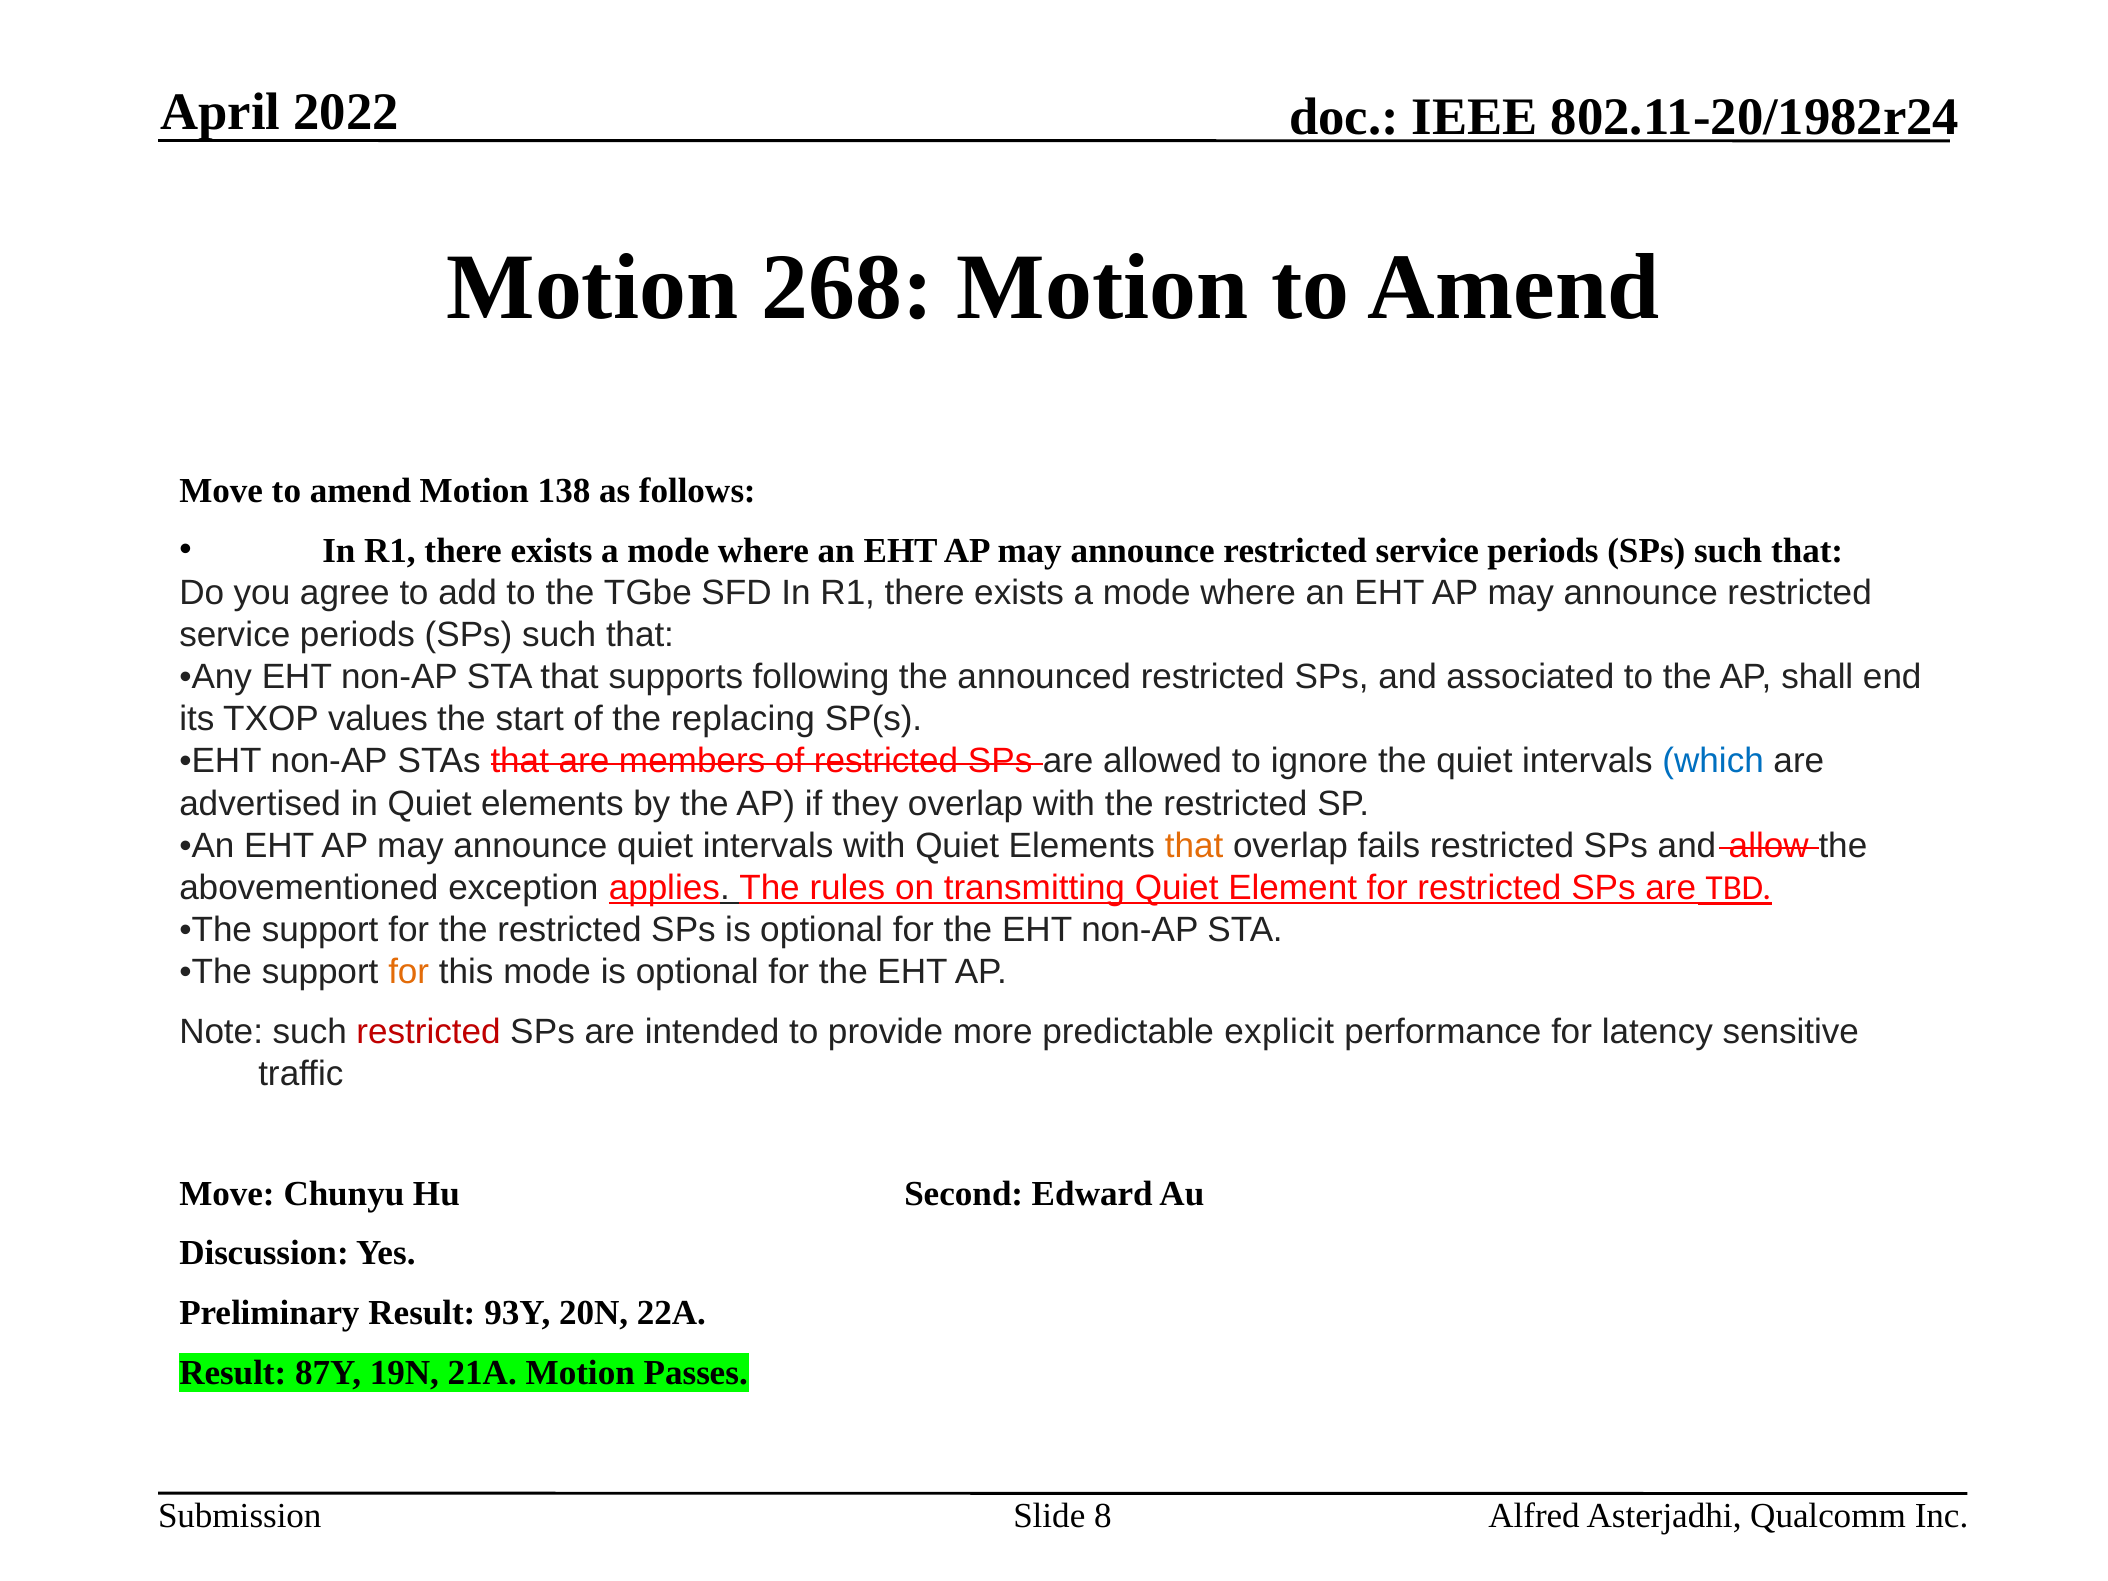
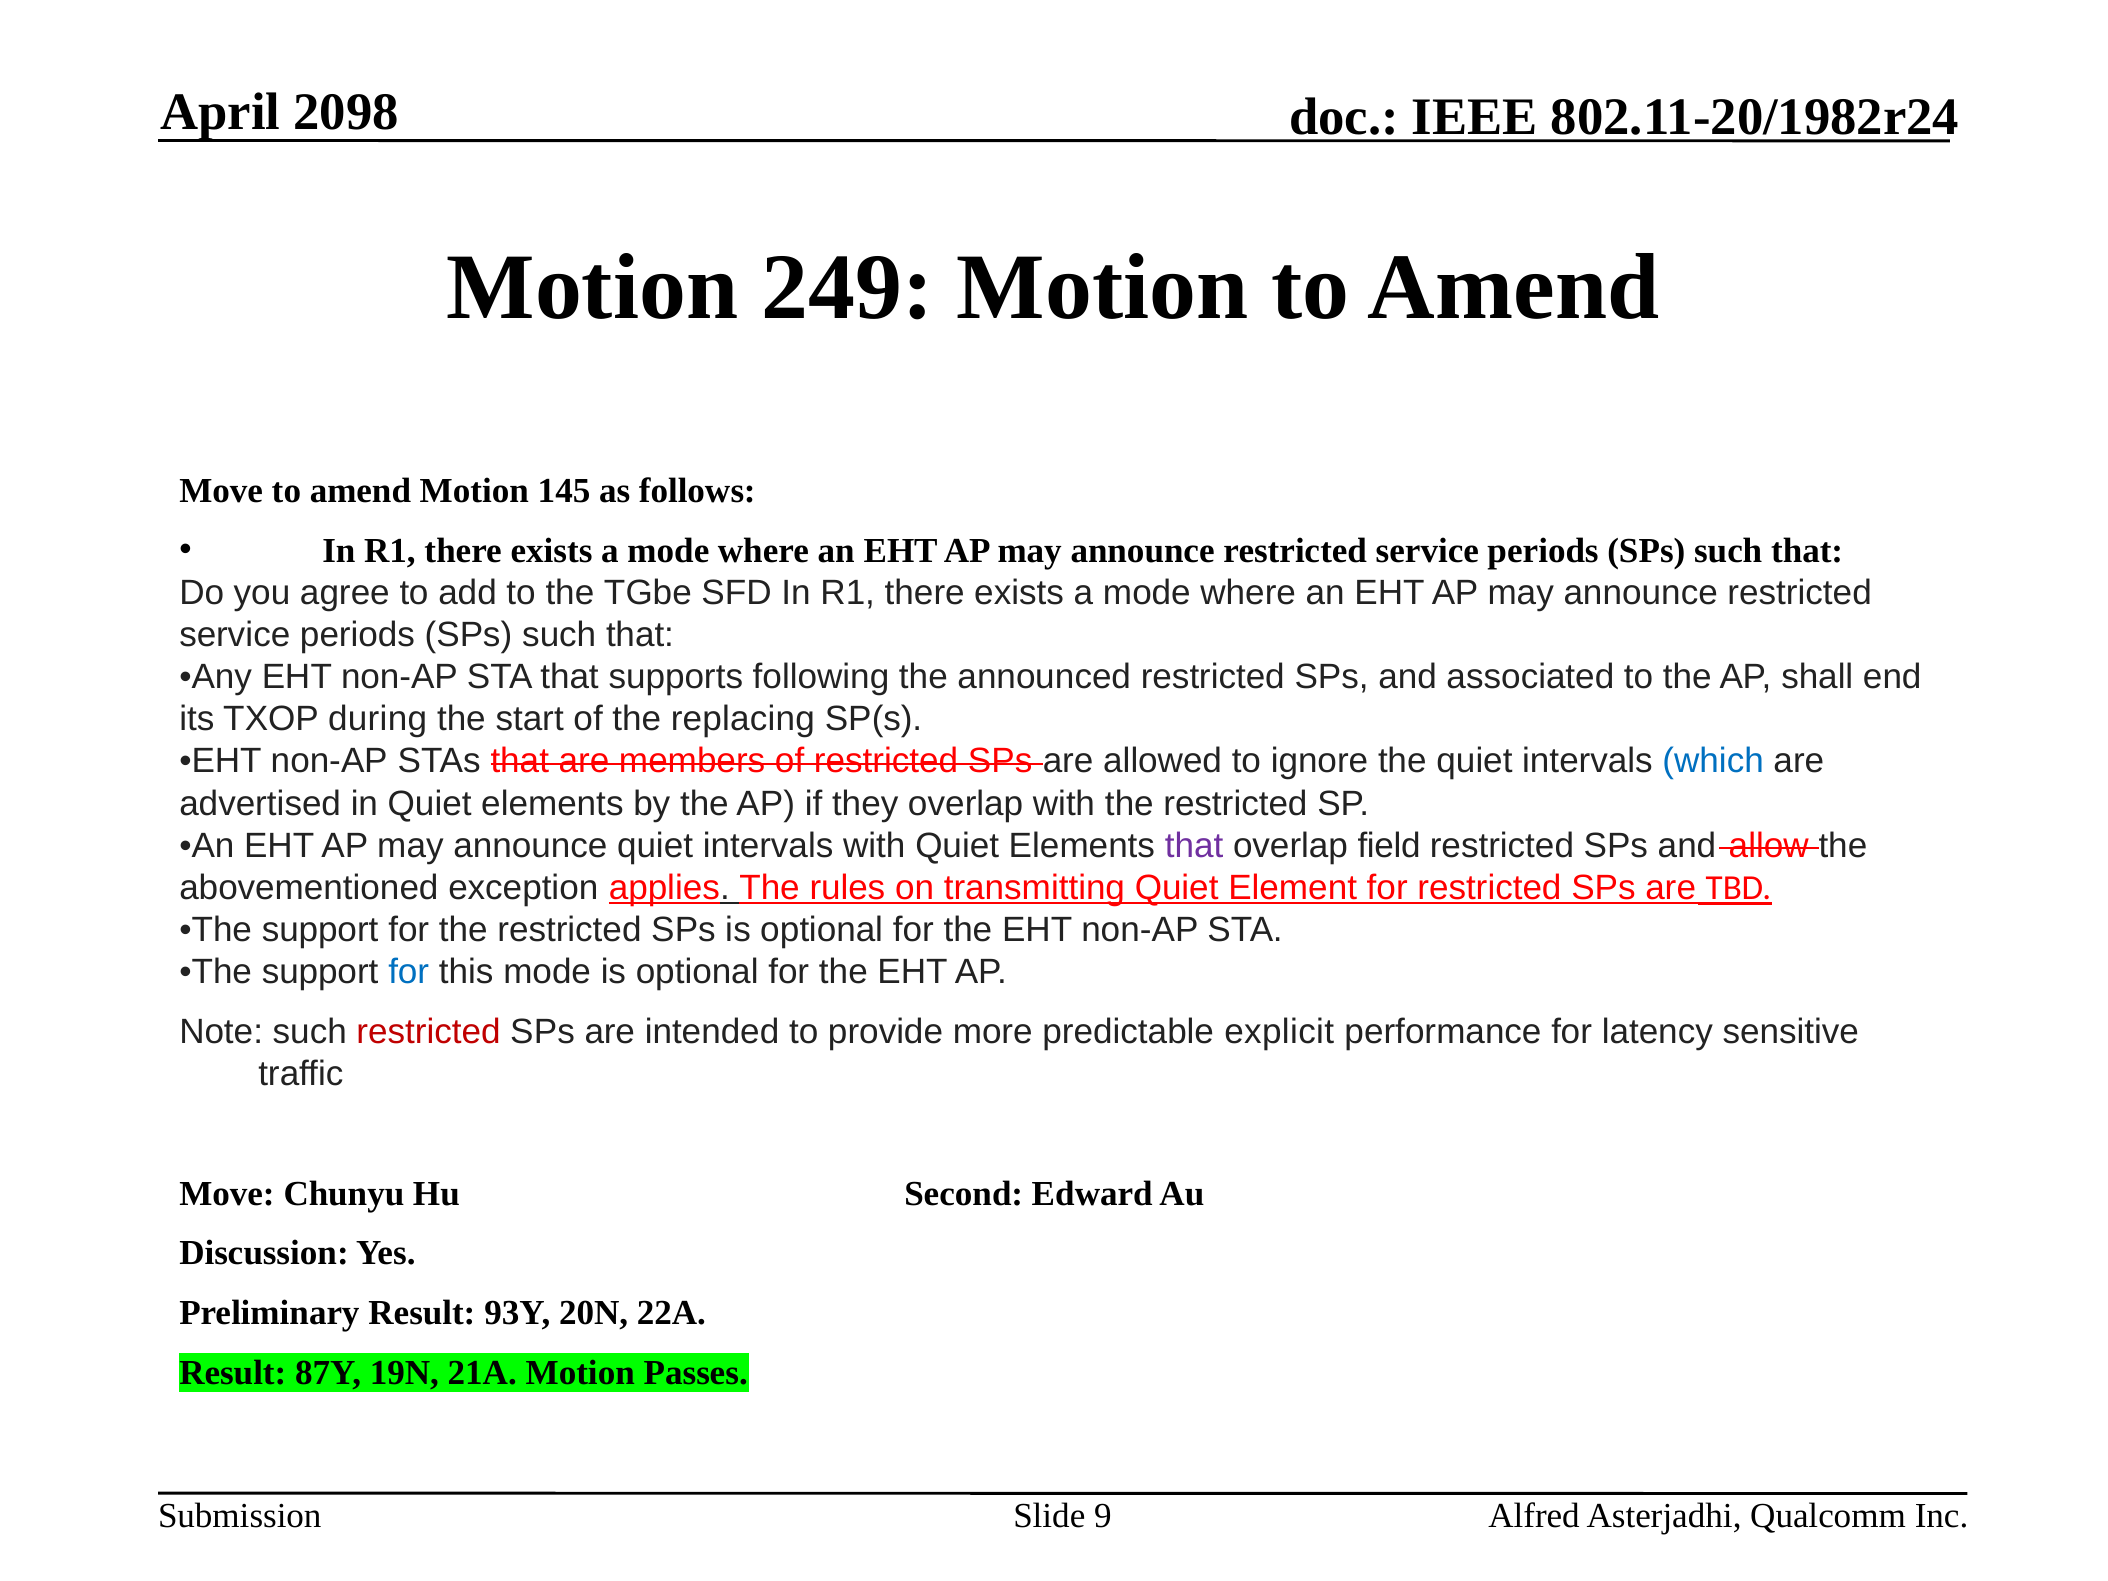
2022: 2022 -> 2098
268: 268 -> 249
138: 138 -> 145
values: values -> during
that at (1194, 846) colour: orange -> purple
fails: fails -> field
for at (409, 972) colour: orange -> blue
8: 8 -> 9
